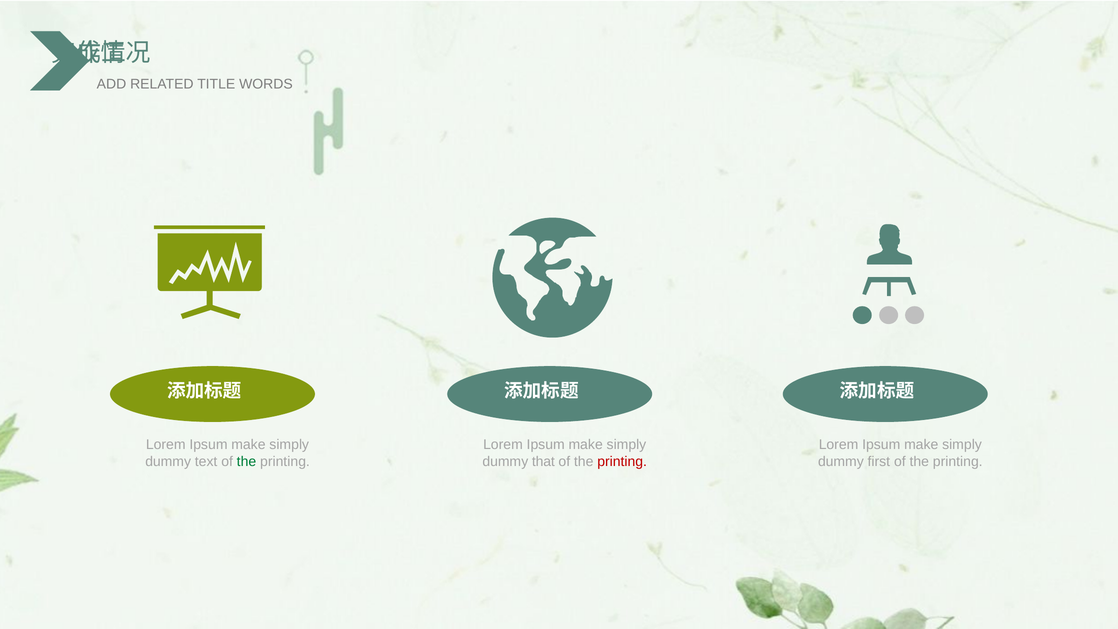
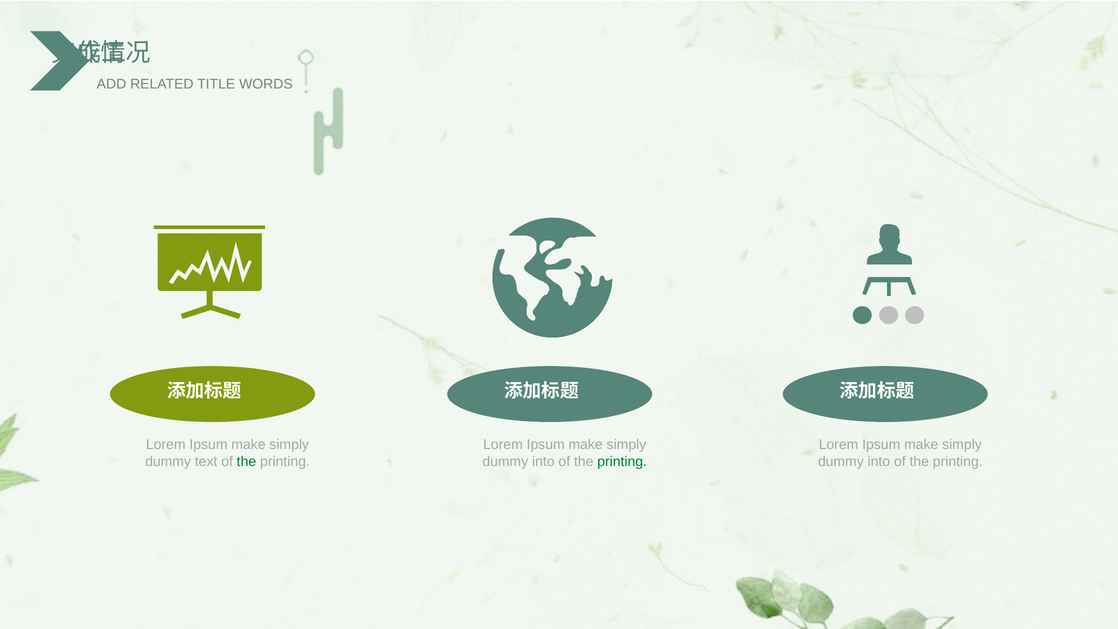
that at (543, 462): that -> into
printing at (622, 462) colour: red -> green
first at (879, 462): first -> into
